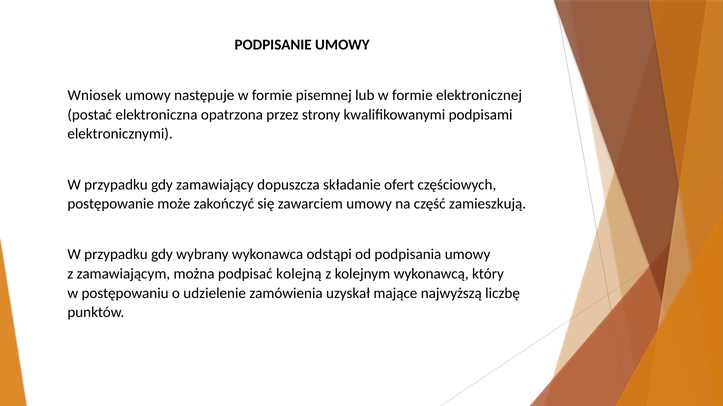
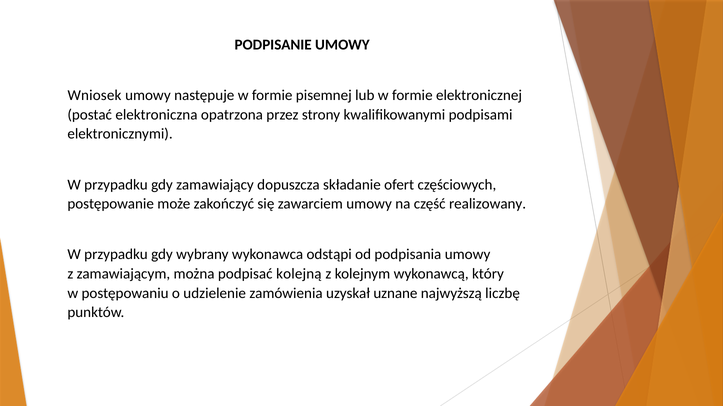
zamieszkują: zamieszkują -> realizowany
mające: mające -> uznane
